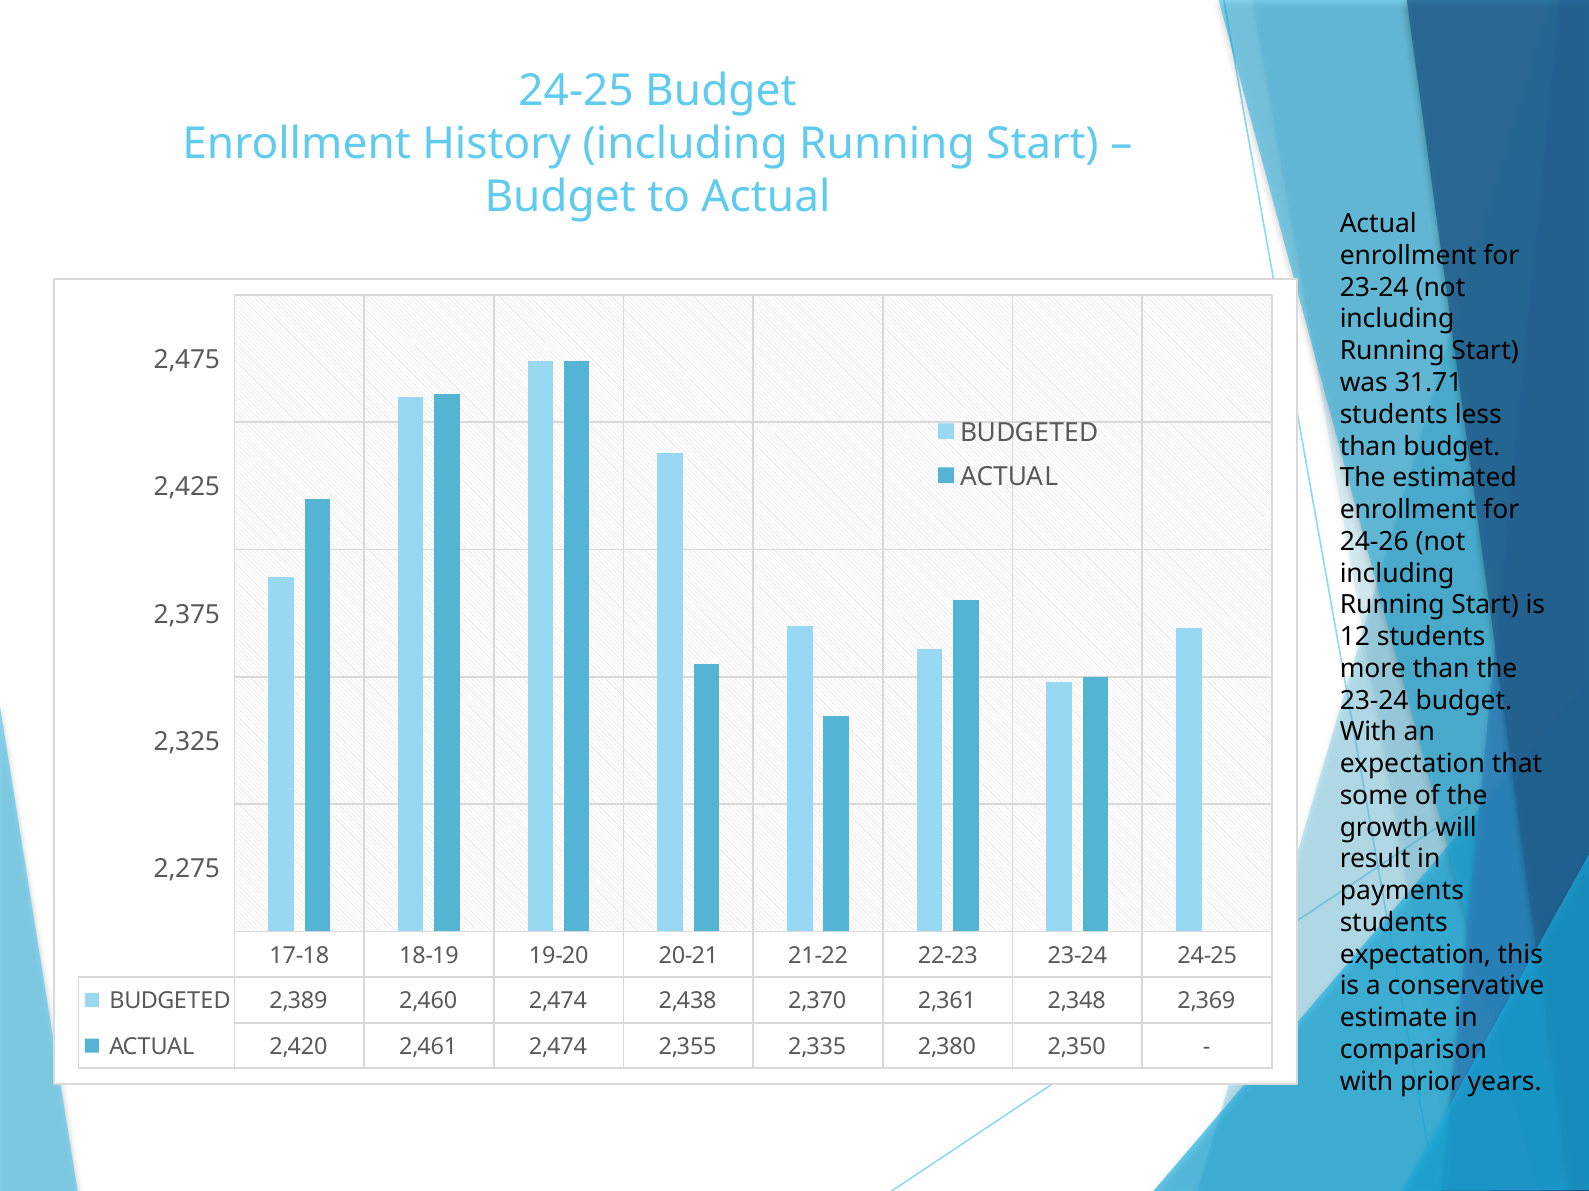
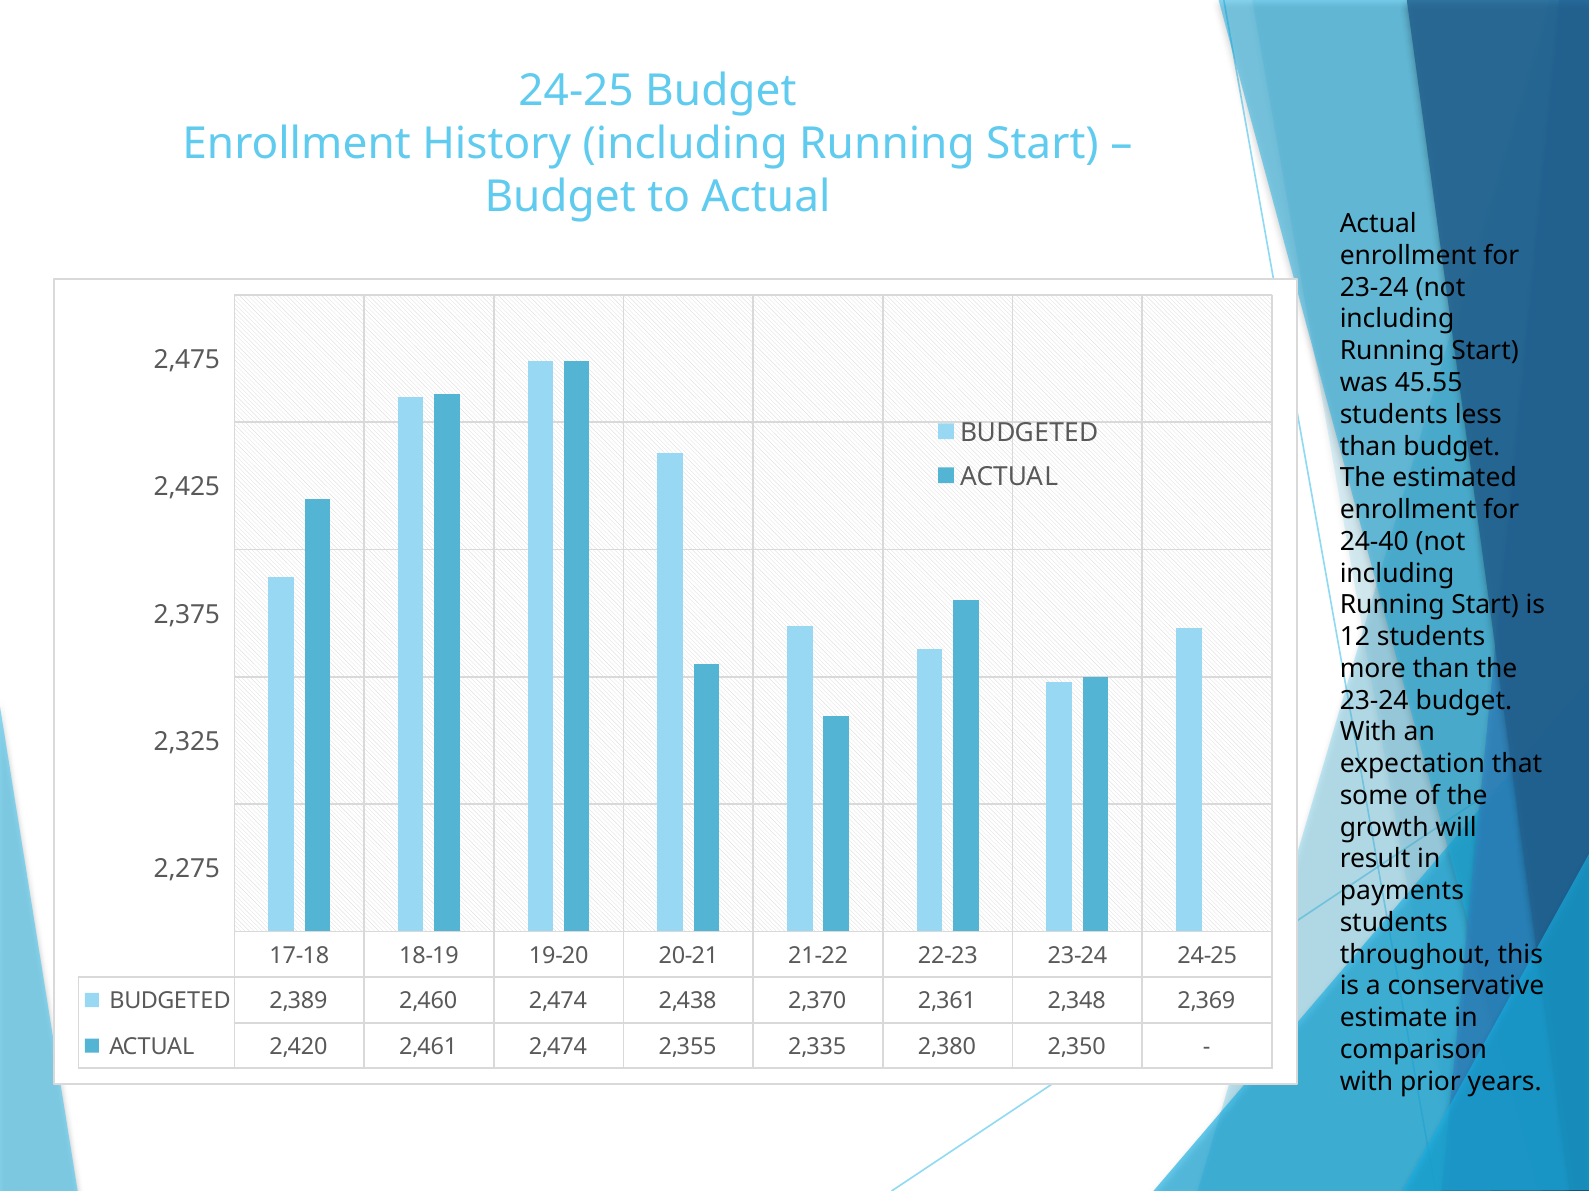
31.71: 31.71 -> 45.55
24-26: 24-26 -> 24-40
expectation at (1415, 955): expectation -> throughout
